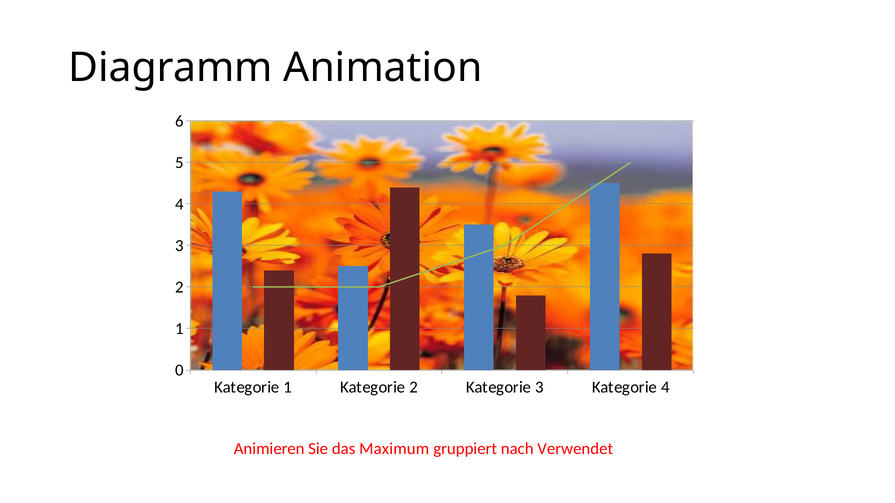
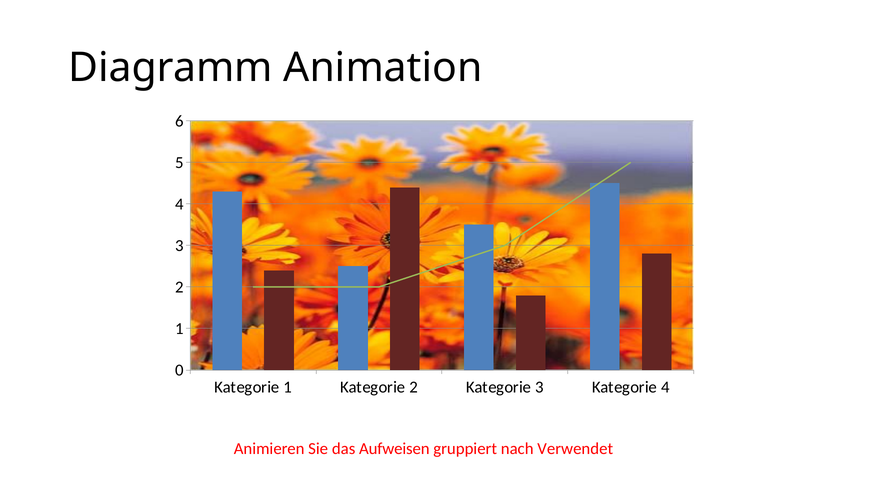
Maximum: Maximum -> Aufweisen
